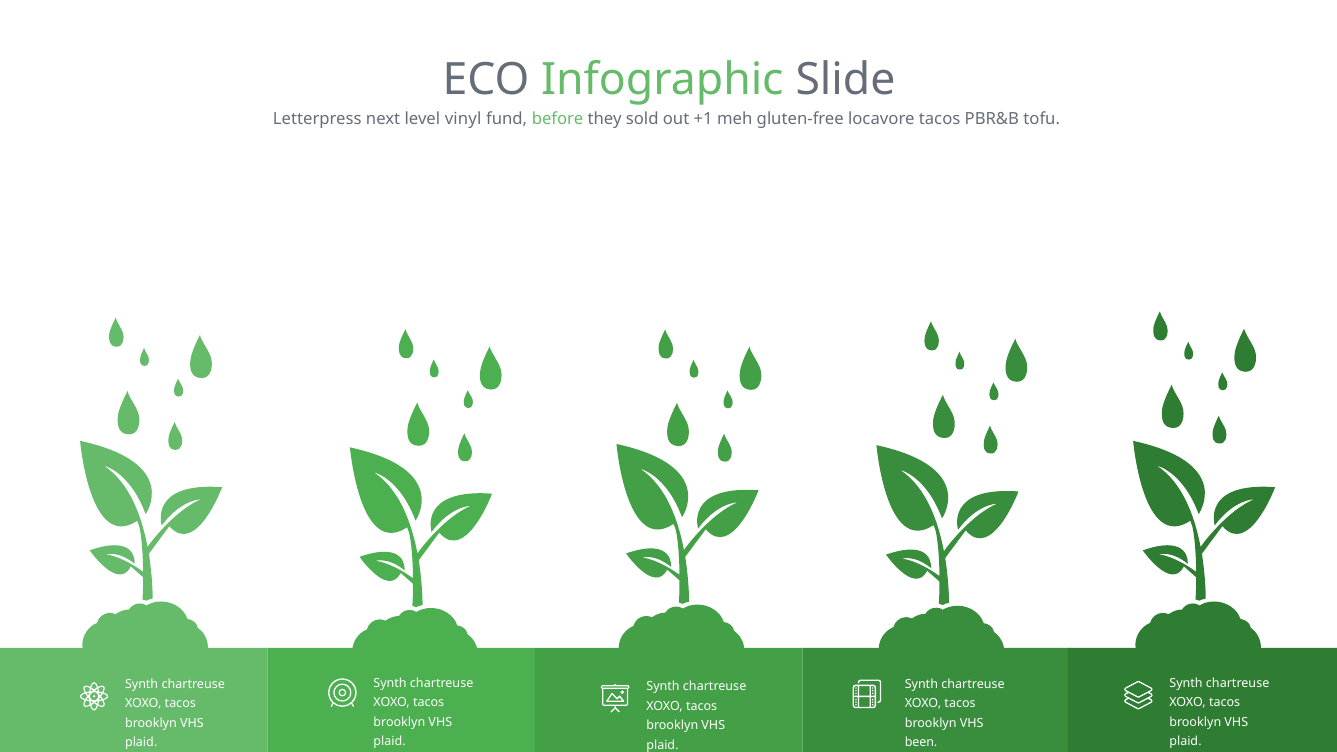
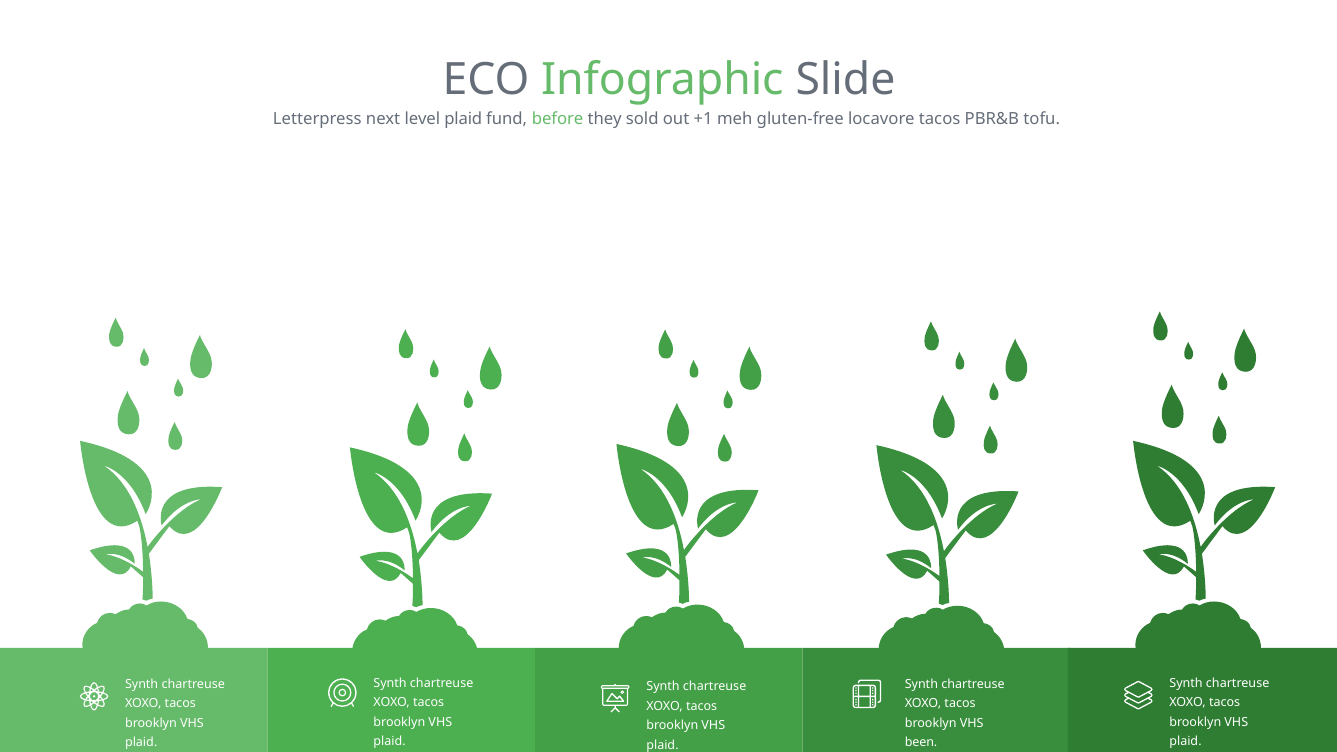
level vinyl: vinyl -> plaid
